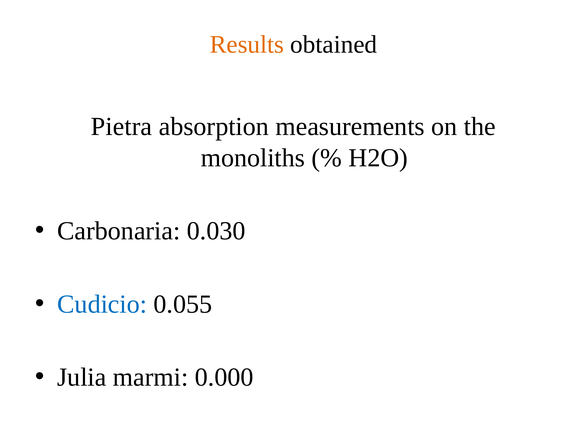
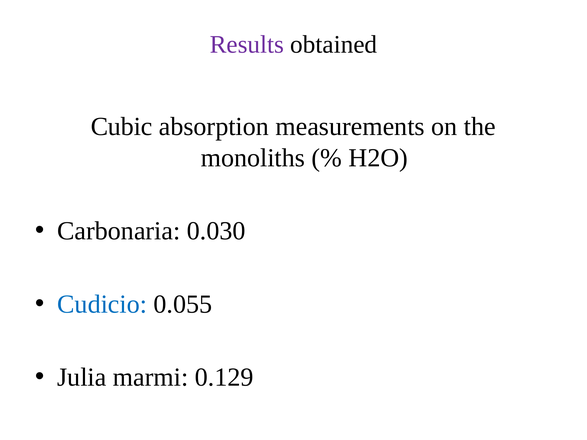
Results colour: orange -> purple
Pietra: Pietra -> Cubic
0.000: 0.000 -> 0.129
